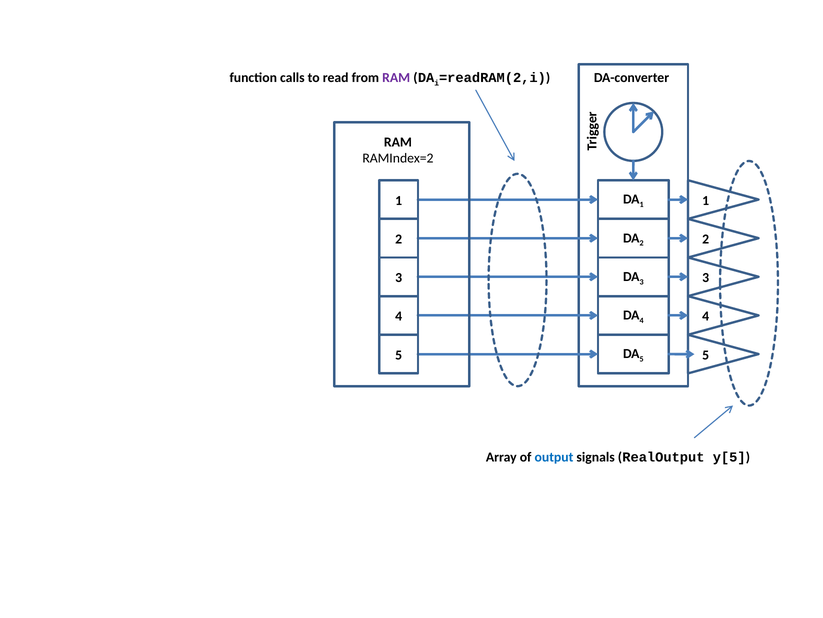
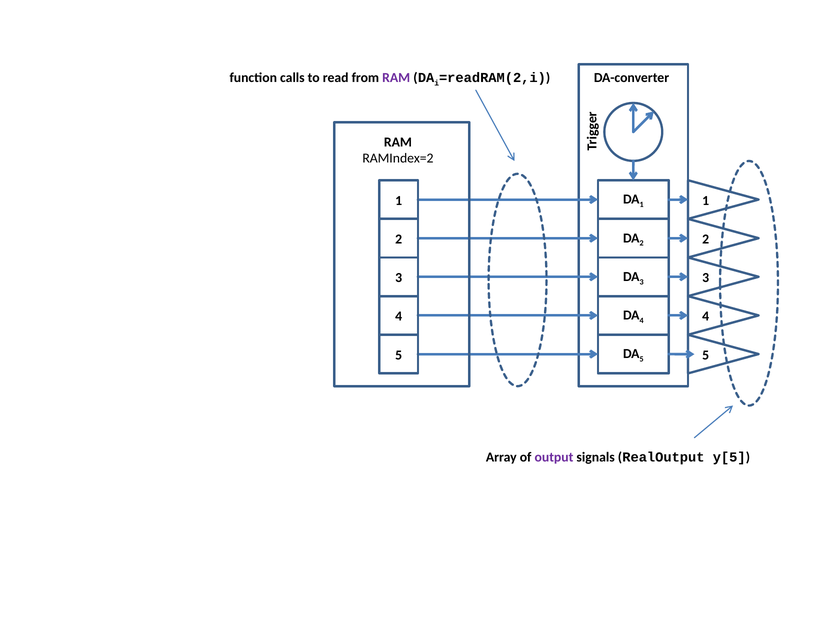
output colour: blue -> purple
